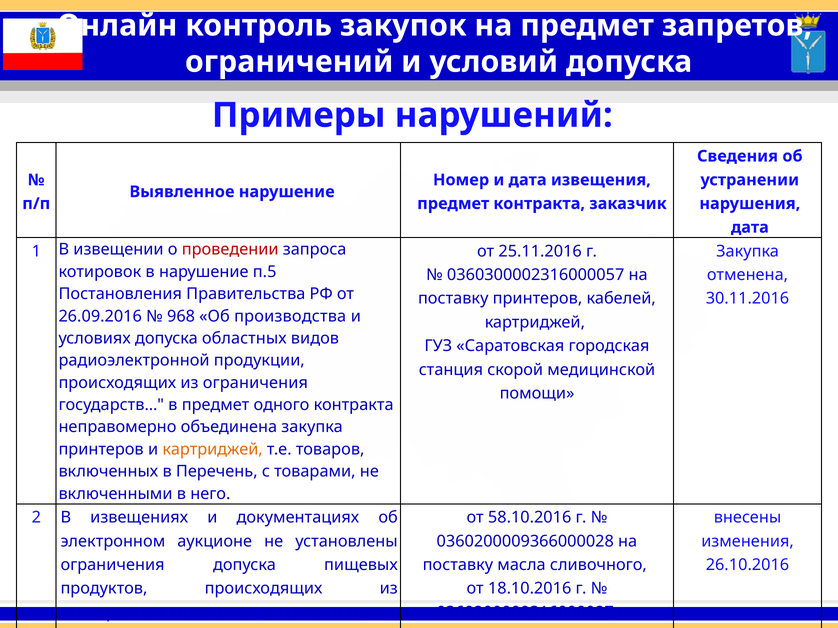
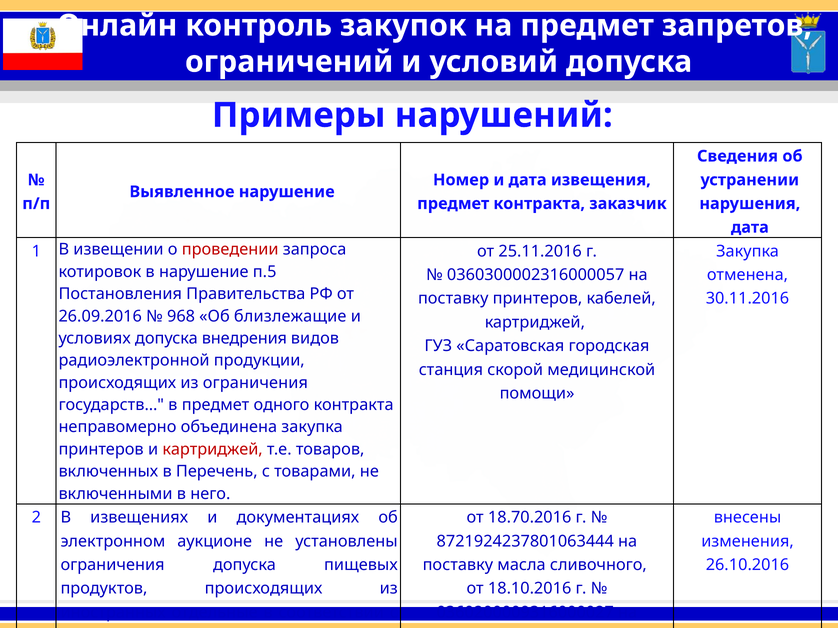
производства: производства -> близлежащие
областных: областных -> внедрения
картриджей at (213, 450) colour: orange -> red
58.10.2016: 58.10.2016 -> 18.70.2016
0360200009366000028: 0360200009366000028 -> 8721924237801063444
